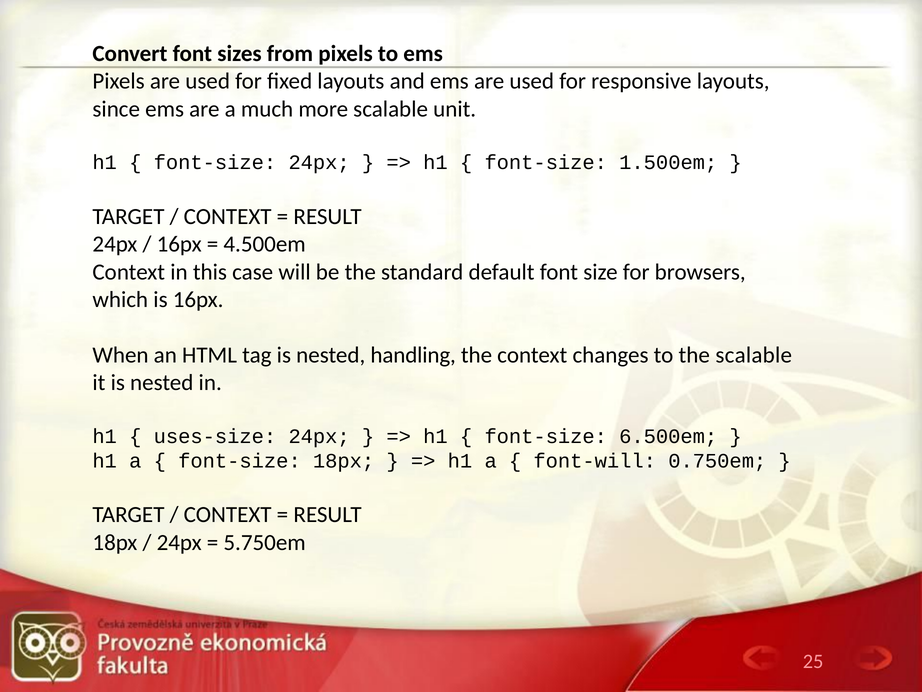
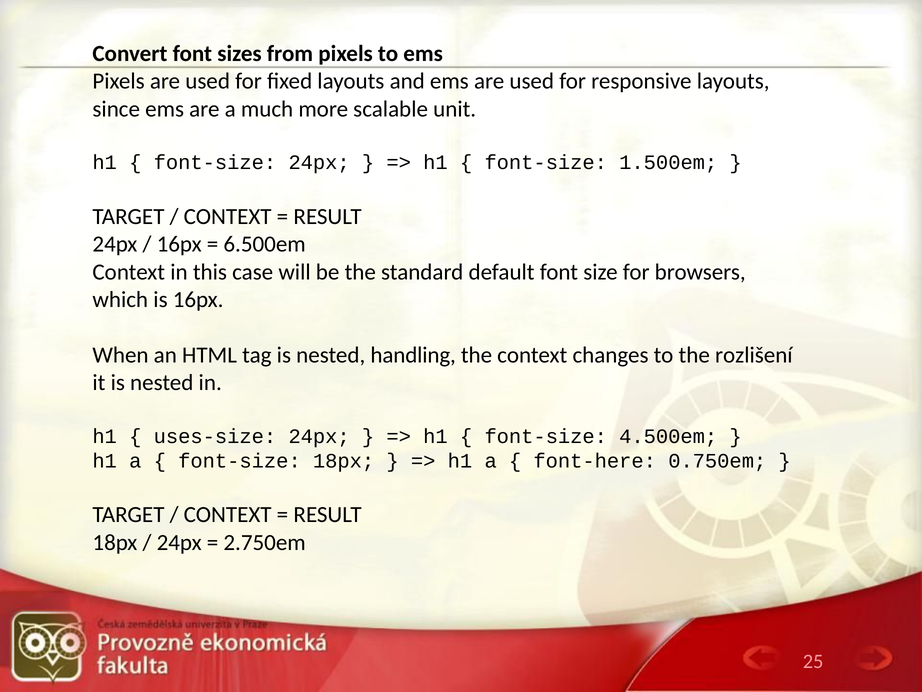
4.500em: 4.500em -> 6.500em
the scalable: scalable -> rozlišení
6.500em: 6.500em -> 4.500em
font-will: font-will -> font-here
5.750em: 5.750em -> 2.750em
